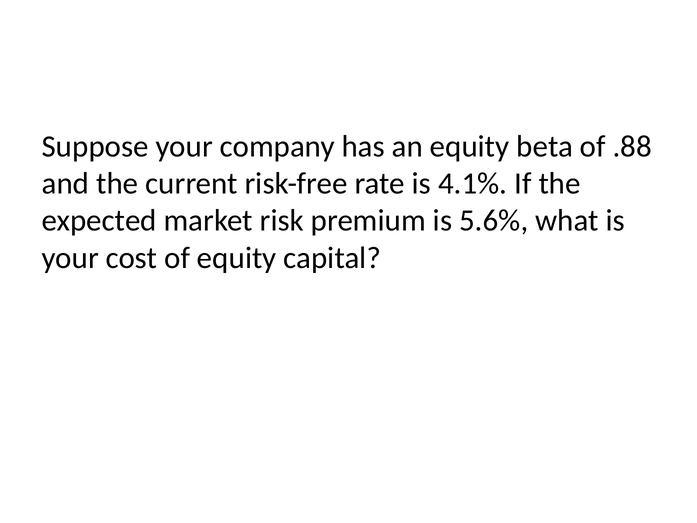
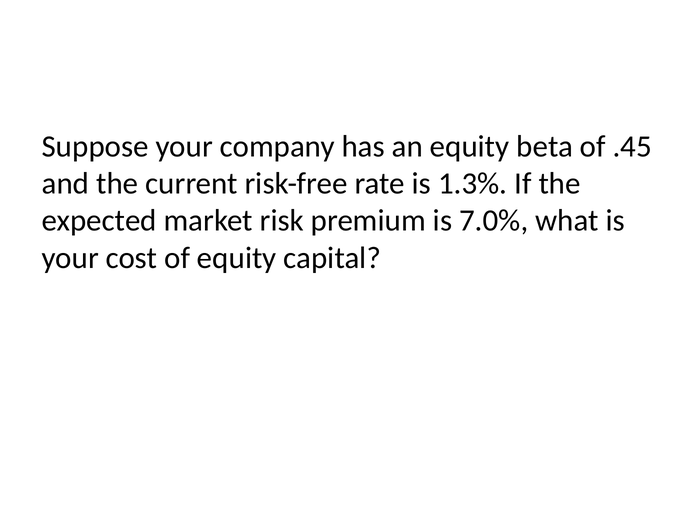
.88: .88 -> .45
4.1%: 4.1% -> 1.3%
5.6%: 5.6% -> 7.0%
